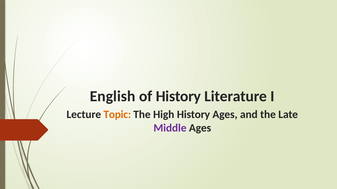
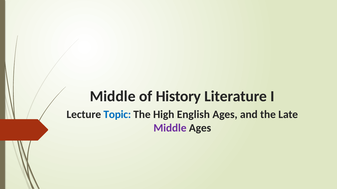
English at (113, 97): English -> Middle
Topic colour: orange -> blue
High History: History -> English
